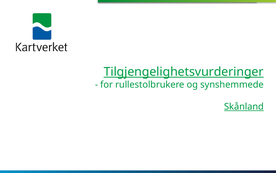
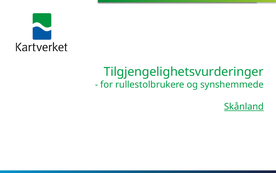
Tilgjengelighetsvurderinger underline: present -> none
